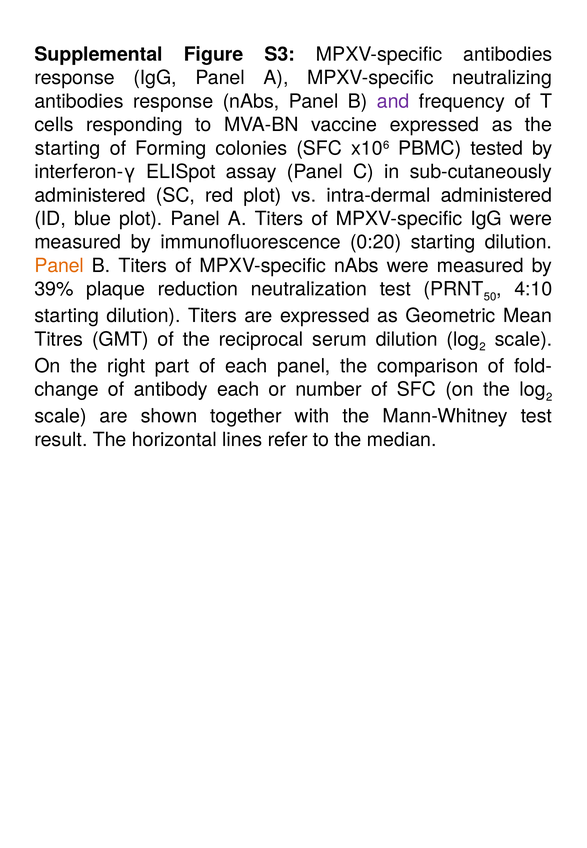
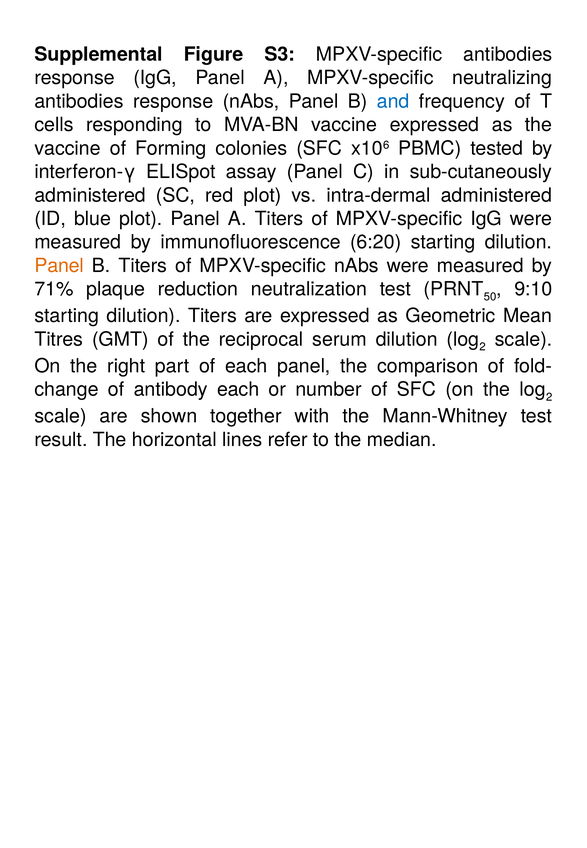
and colour: purple -> blue
starting at (68, 148): starting -> vaccine
0:20: 0:20 -> 6:20
39%: 39% -> 71%
4:10: 4:10 -> 9:10
